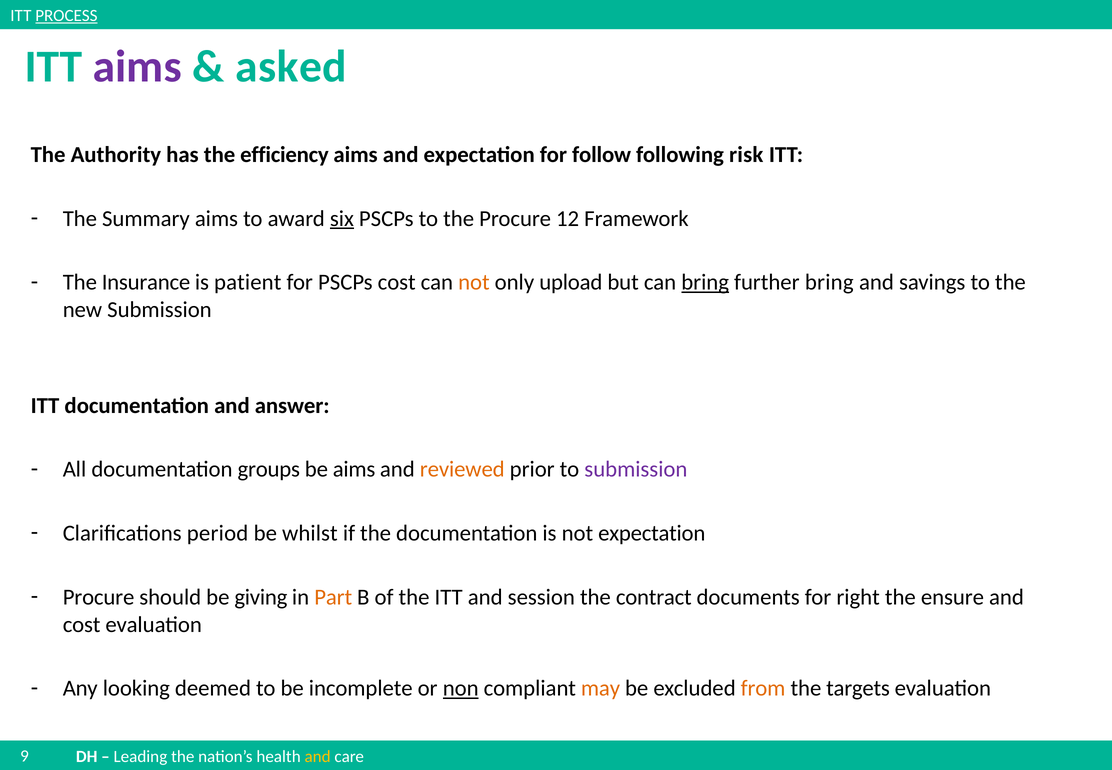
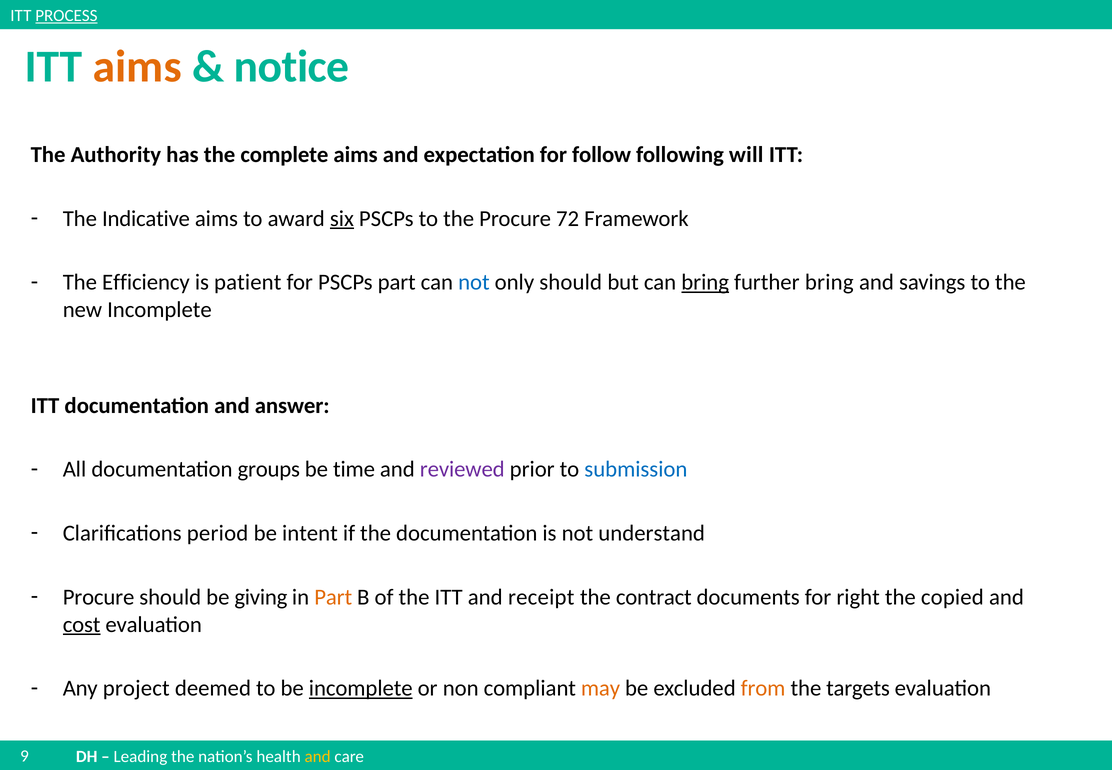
aims at (137, 66) colour: purple -> orange
asked: asked -> notice
efficiency: efficiency -> complete
risk: risk -> will
Summary: Summary -> Indicative
12: 12 -> 72
Insurance: Insurance -> Efficiency
PSCPs cost: cost -> part
not at (474, 282) colour: orange -> blue
only upload: upload -> should
new Submission: Submission -> Incomplete
be aims: aims -> time
reviewed colour: orange -> purple
submission at (636, 469) colour: purple -> blue
whilst: whilst -> intent
not expectation: expectation -> understand
session: session -> receipt
ensure: ensure -> copied
cost at (82, 624) underline: none -> present
looking: looking -> project
incomplete at (361, 688) underline: none -> present
non underline: present -> none
